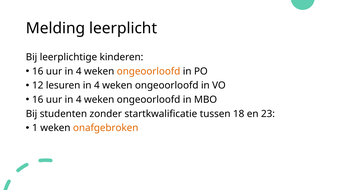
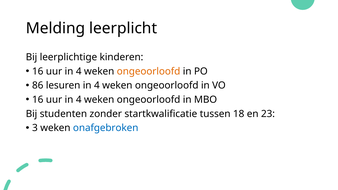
12: 12 -> 86
1: 1 -> 3
onafgebroken colour: orange -> blue
